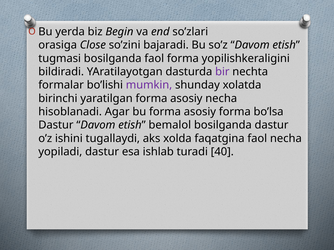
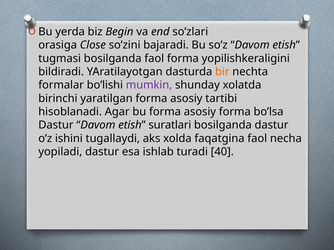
bir colour: purple -> orange
asosiy necha: necha -> tartibi
bemalol: bemalol -> suratlari
